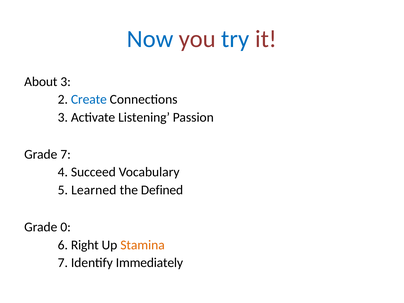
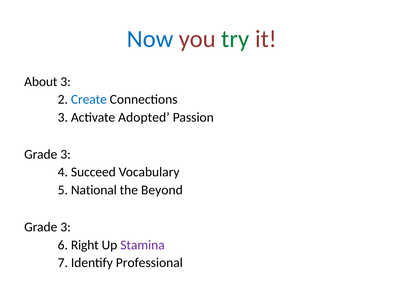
try colour: blue -> green
Listening: Listening -> Adopted
7 at (66, 154): 7 -> 3
Learned: Learned -> National
Defined: Defined -> Beyond
0 at (66, 227): 0 -> 3
Stamina colour: orange -> purple
Immediately: Immediately -> Professional
